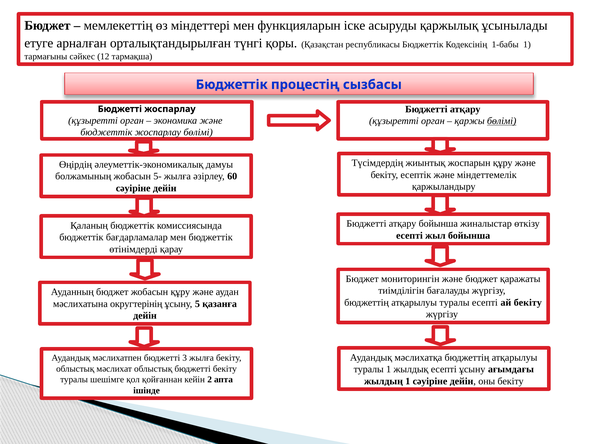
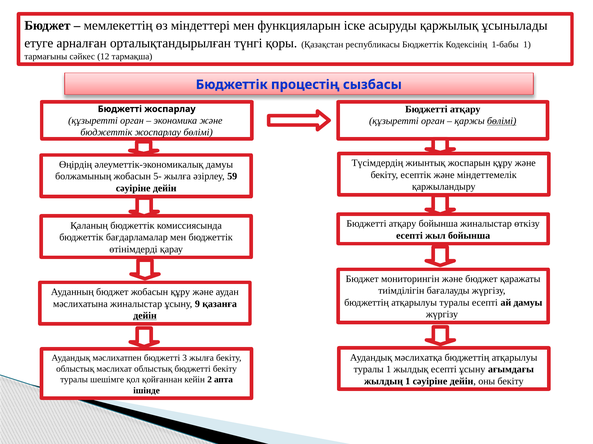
60: 60 -> 59
ай бекіту: бекіту -> дамуы
мәслихатына округтерінің: округтерінің -> жиналыстар
5: 5 -> 9
дейін at (145, 316) underline: none -> present
